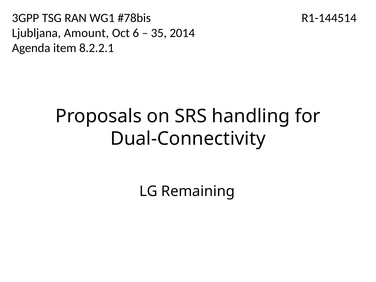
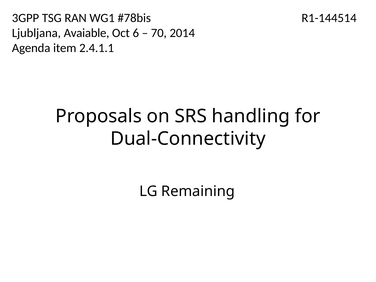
Amount: Amount -> Avaiable
35: 35 -> 70
8.2.2.1: 8.2.2.1 -> 2.4.1.1
